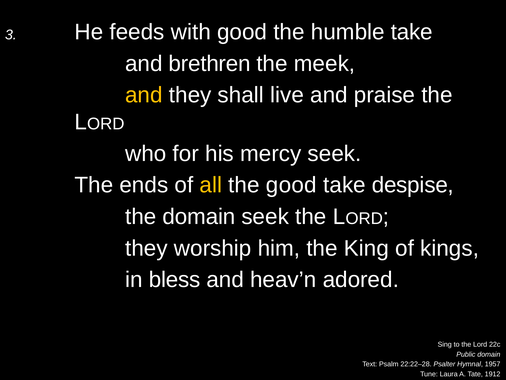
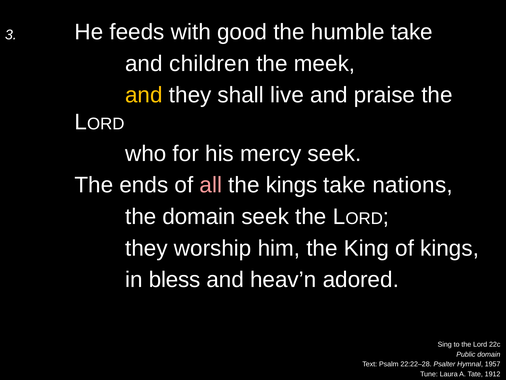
brethren: brethren -> children
all colour: yellow -> pink
the good: good -> kings
despise: despise -> nations
